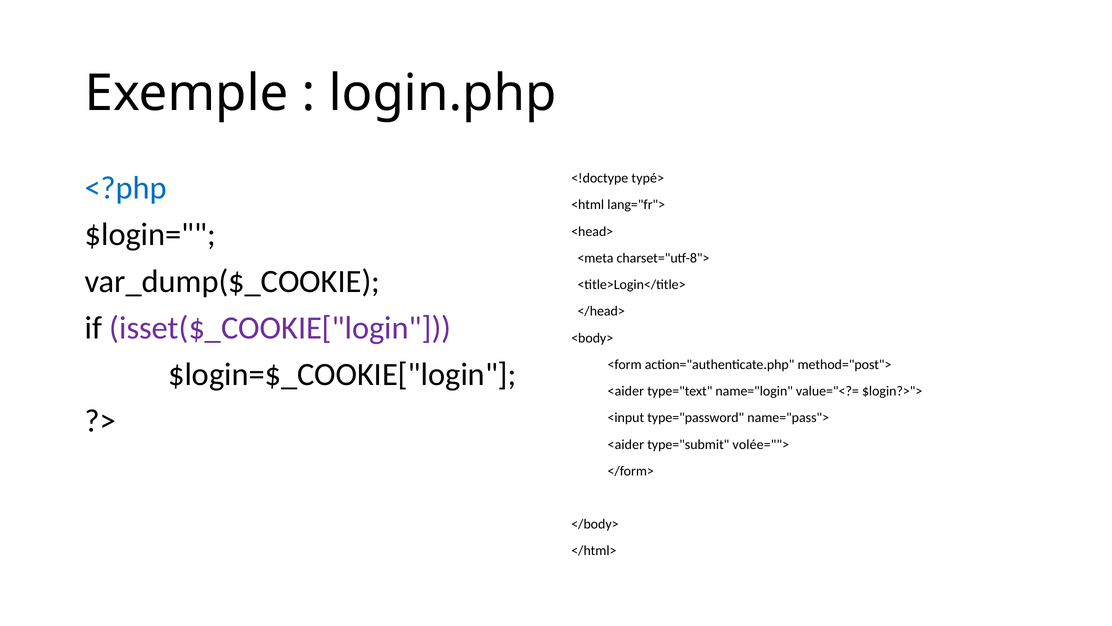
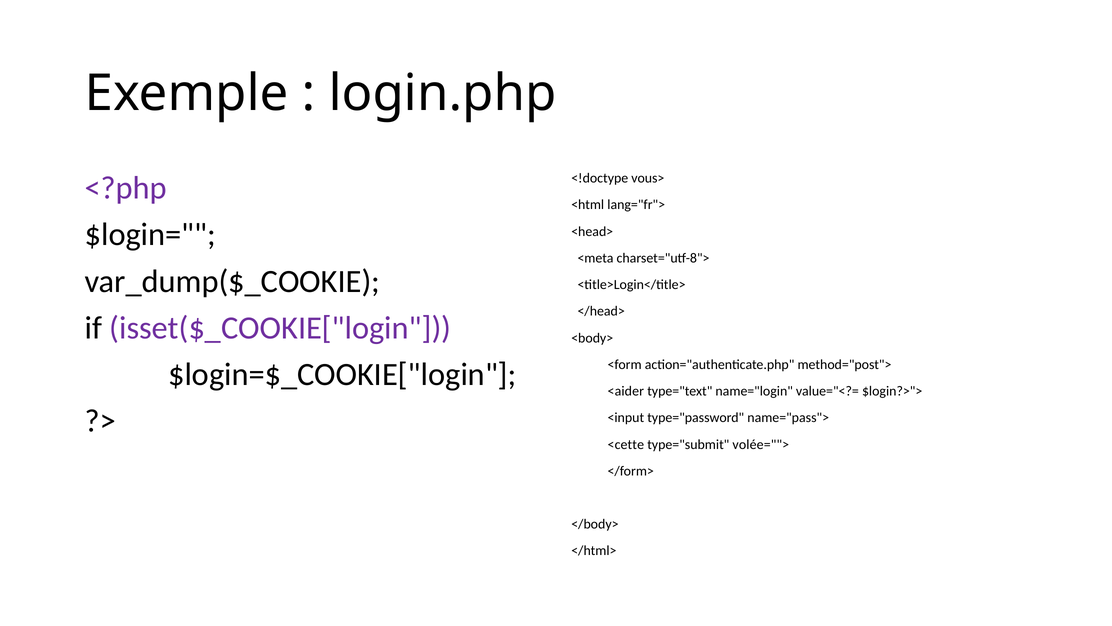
typé>: typé> -> vous>
<?php colour: blue -> purple
<aider at (626, 444): <aider -> <cette
